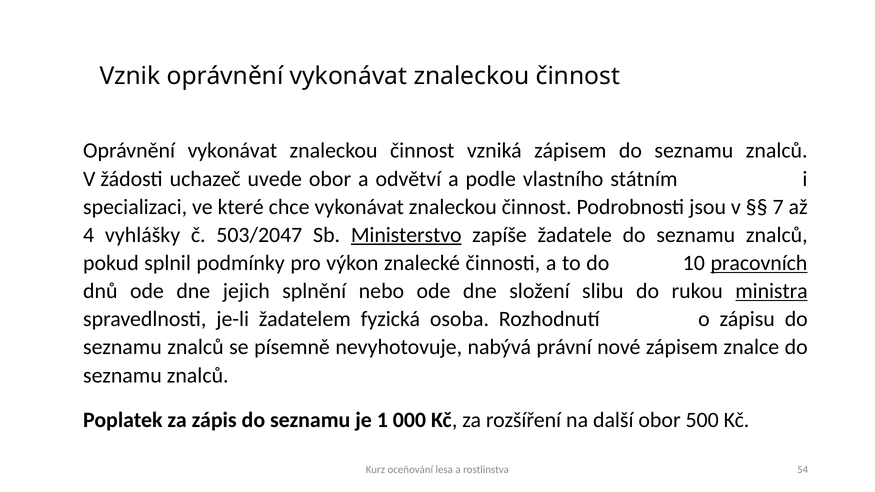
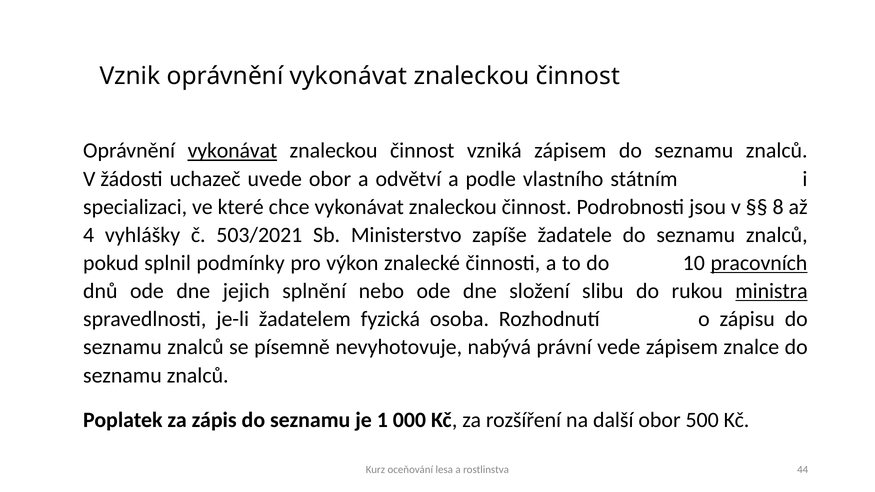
vykonávat at (232, 151) underline: none -> present
7: 7 -> 8
503/2047: 503/2047 -> 503/2021
Ministerstvo underline: present -> none
nové: nové -> vede
54: 54 -> 44
